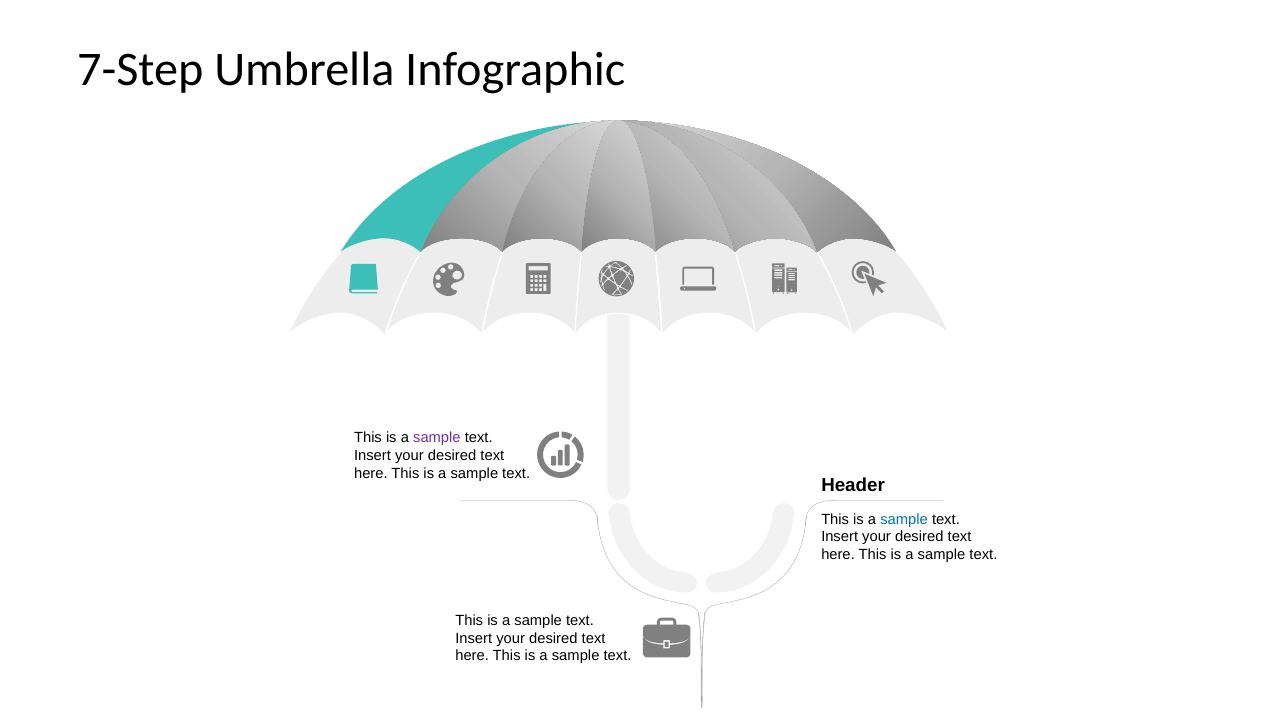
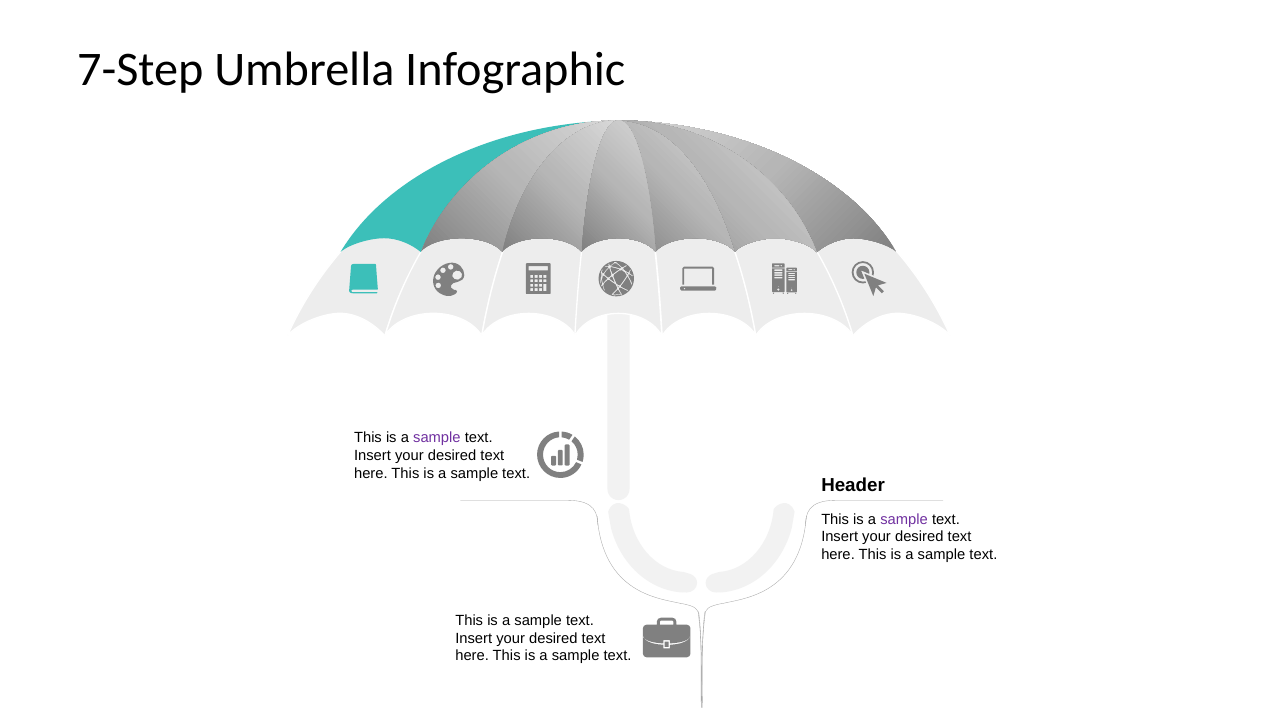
sample at (904, 519) colour: blue -> purple
